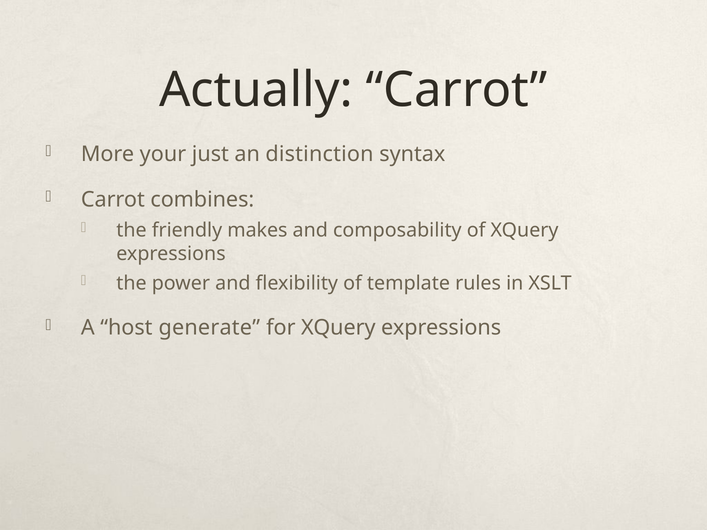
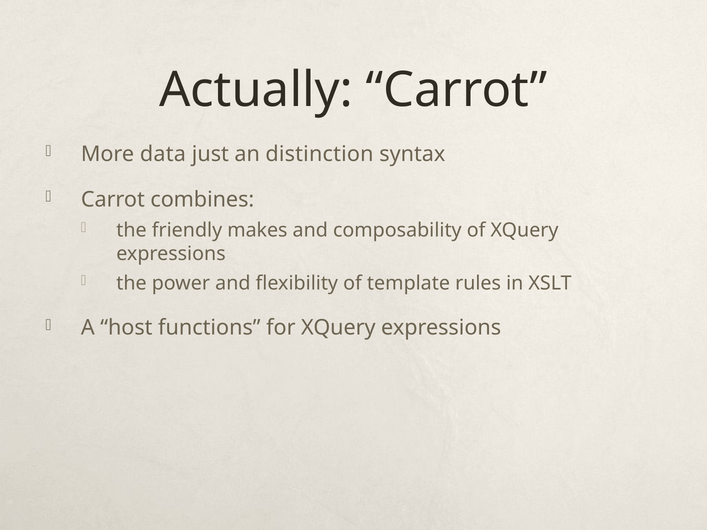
your: your -> data
generate: generate -> functions
